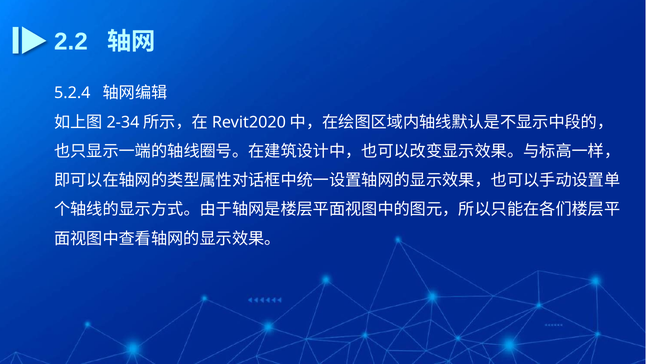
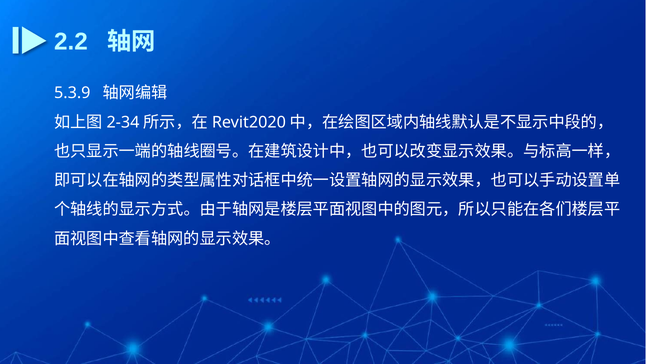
5.2.4: 5.2.4 -> 5.3.9
